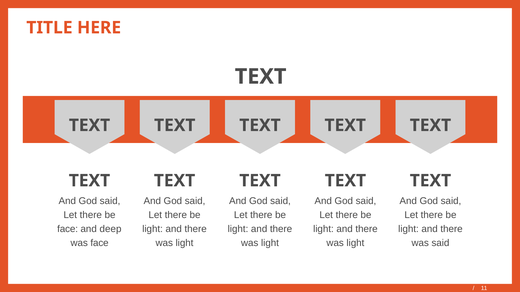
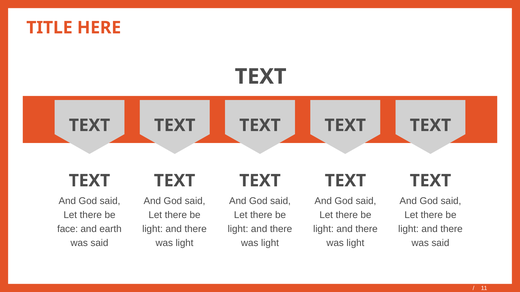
deep: deep -> earth
face at (100, 243): face -> said
